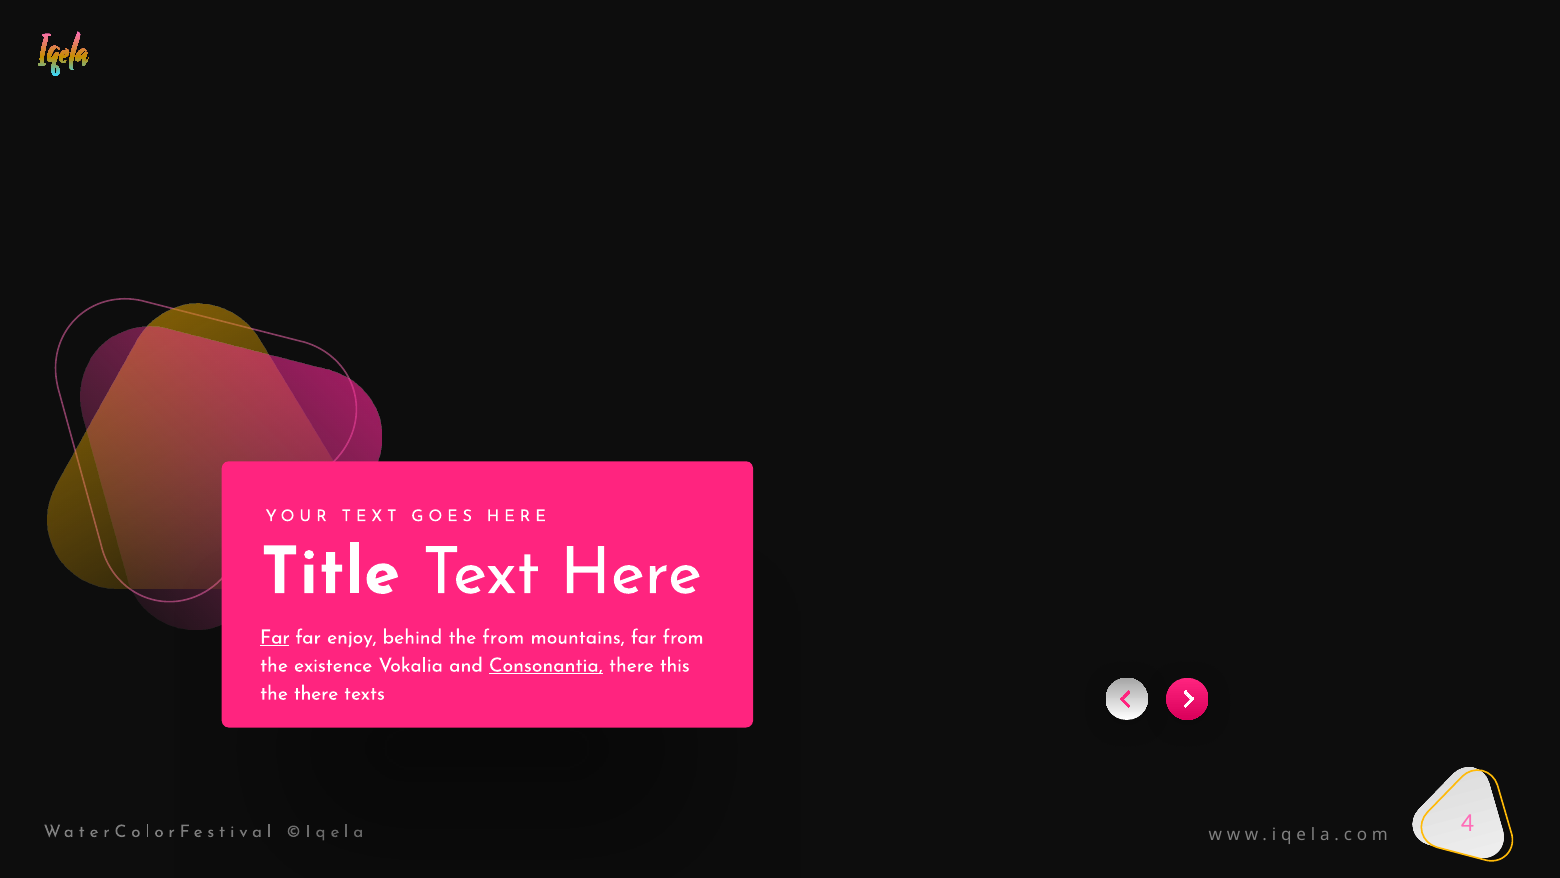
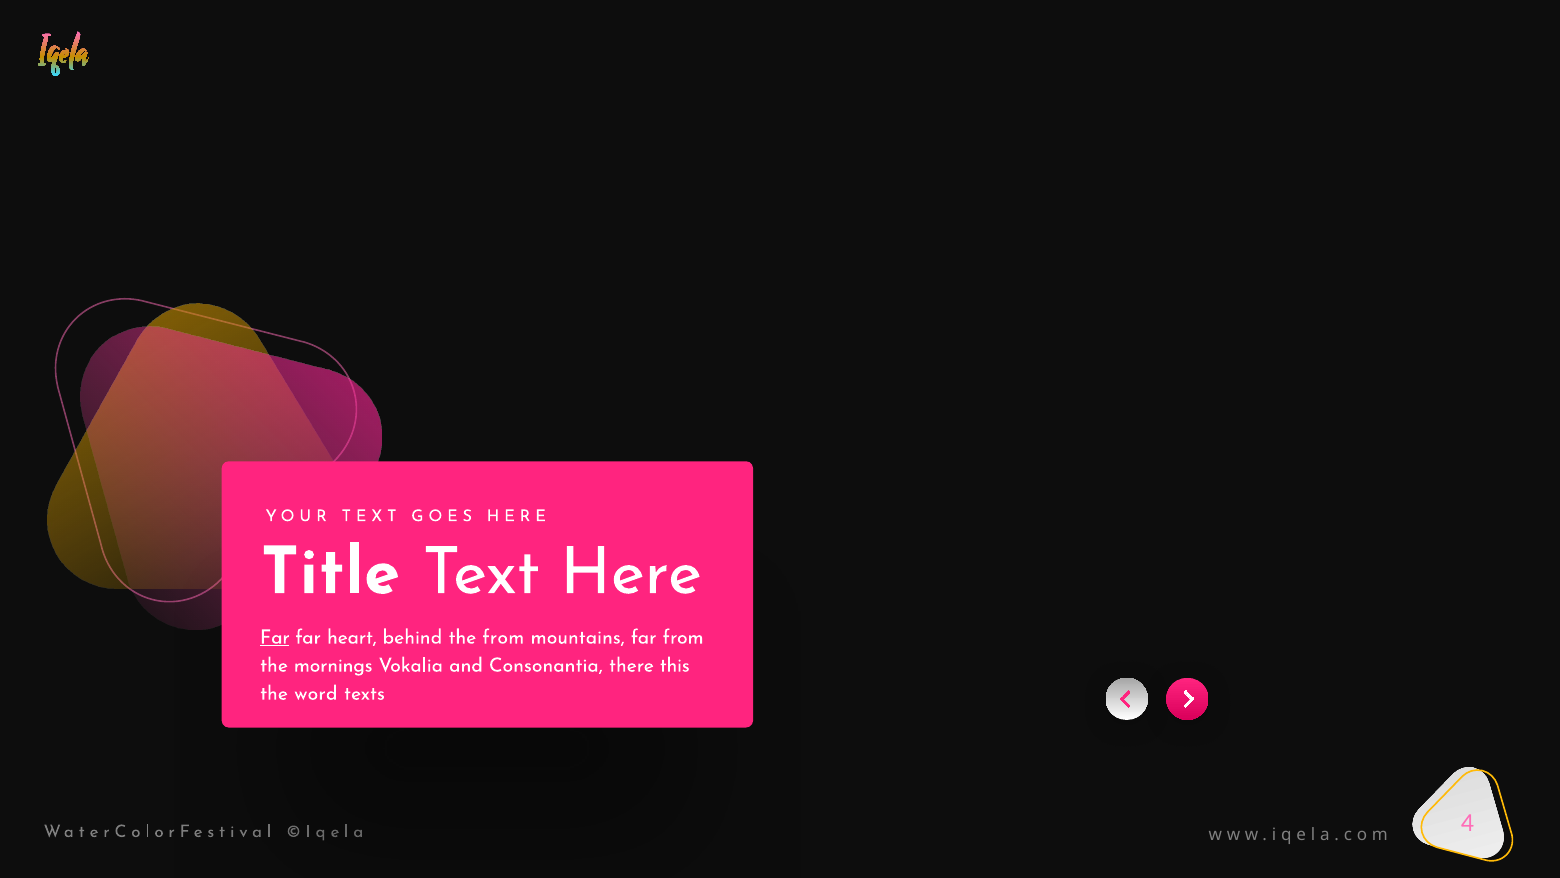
enjoy: enjoy -> heart
existence: existence -> mornings
Consonantia underline: present -> none
the there: there -> word
